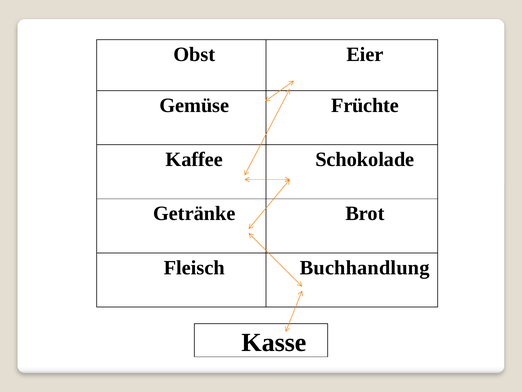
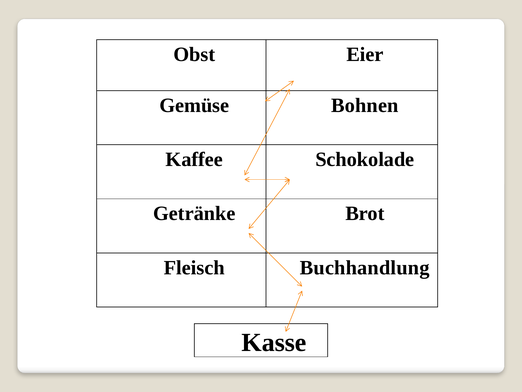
Früchte: Früchte -> Bohnen
